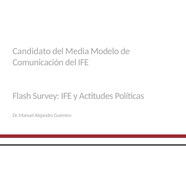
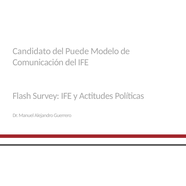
Media: Media -> Puede
